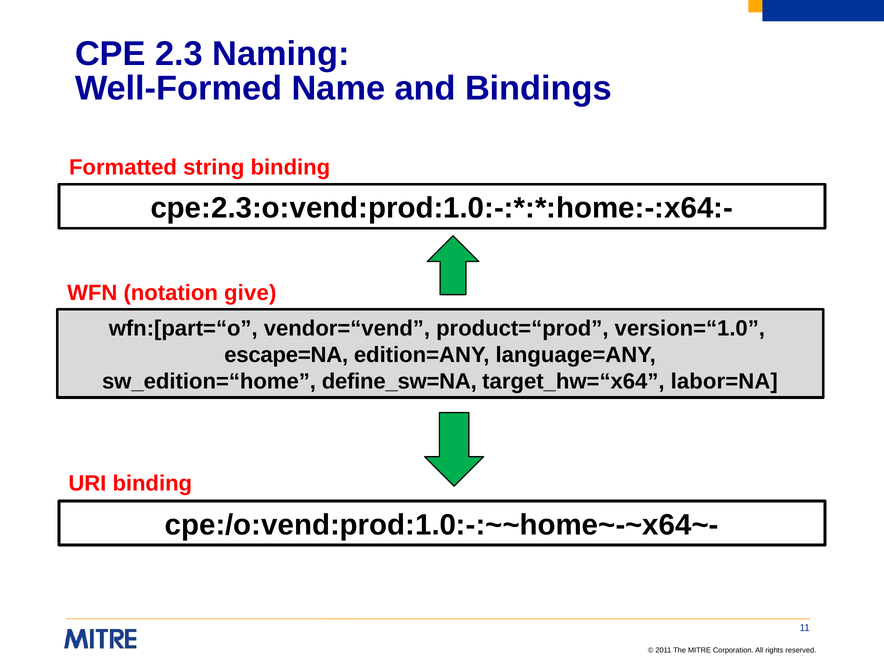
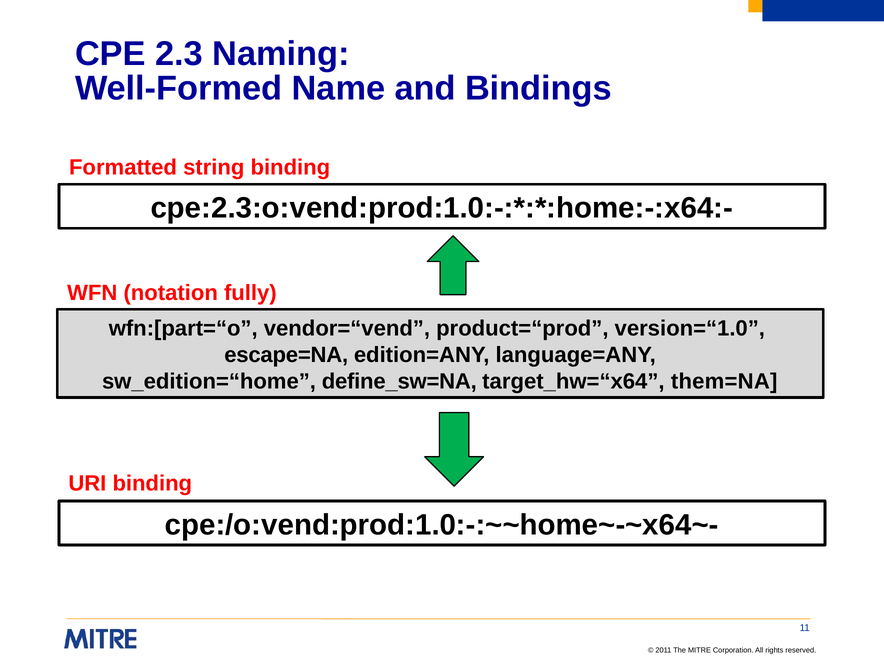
give: give -> fully
labor=NA: labor=NA -> them=NA
